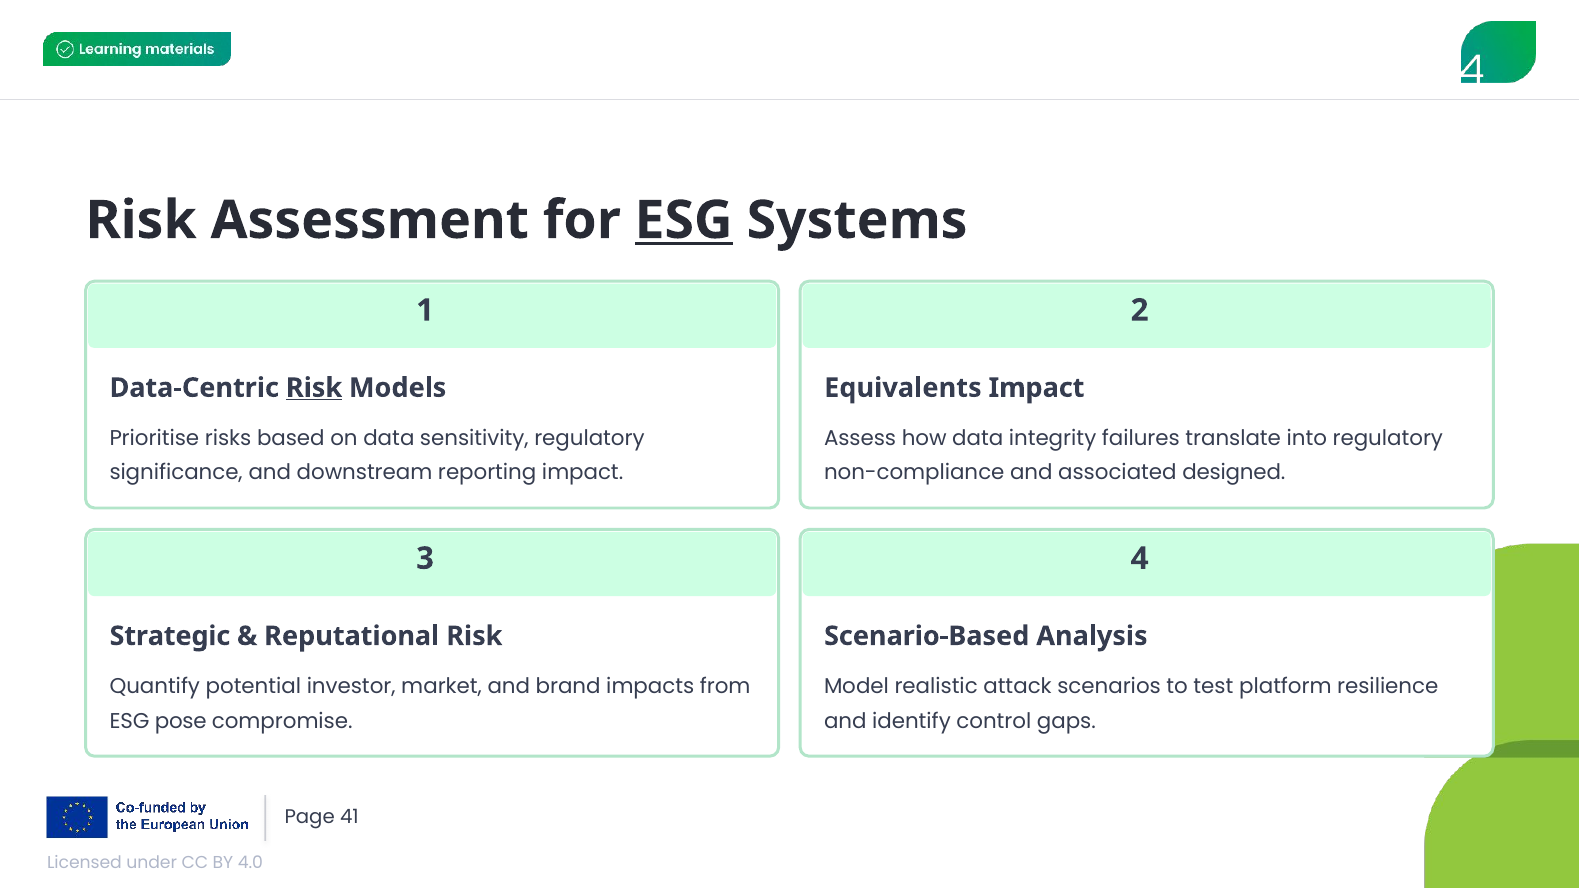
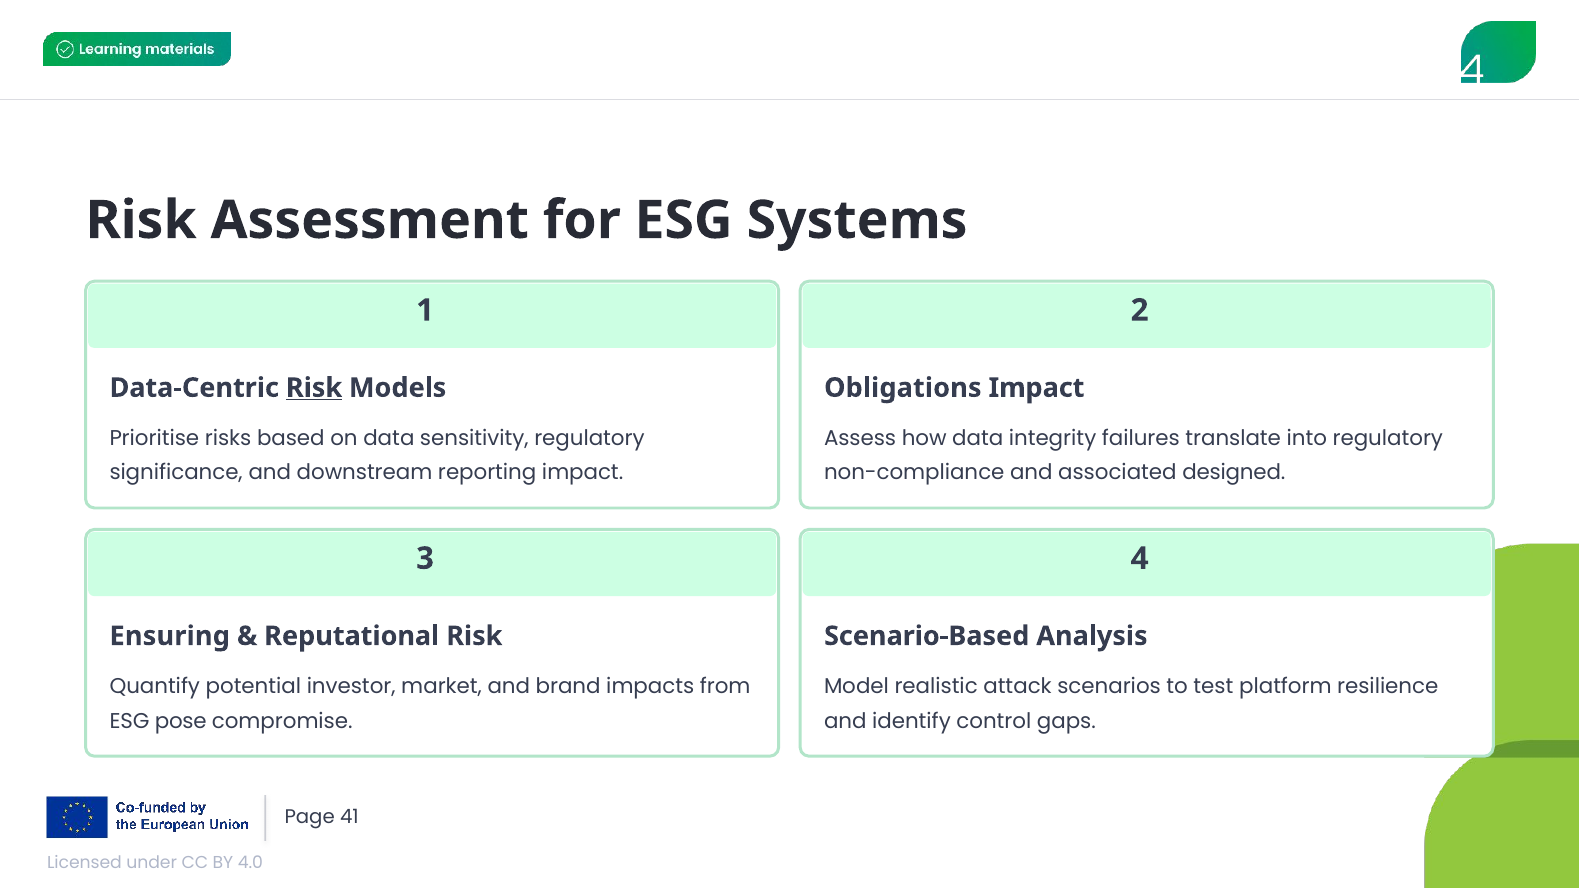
ESG at (684, 220) underline: present -> none
Equivalents: Equivalents -> Obligations
Strategic: Strategic -> Ensuring
